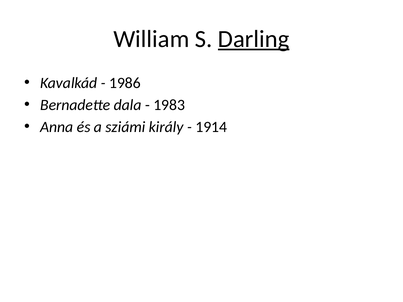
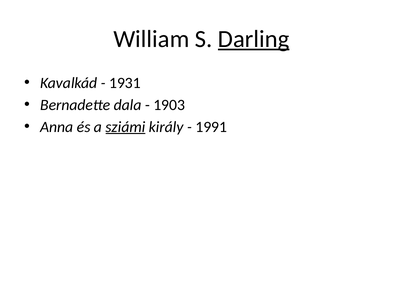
1986: 1986 -> 1931
1983: 1983 -> 1903
sziámi underline: none -> present
1914: 1914 -> 1991
